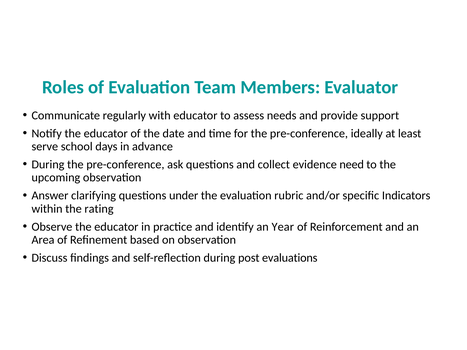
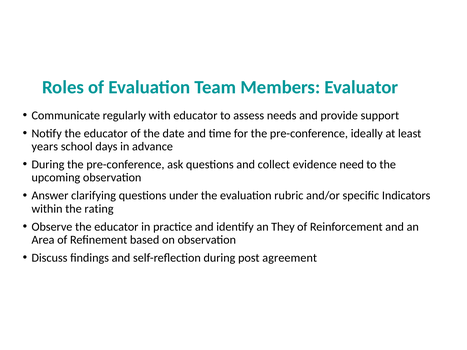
serve: serve -> years
Year: Year -> They
evaluations: evaluations -> agreement
